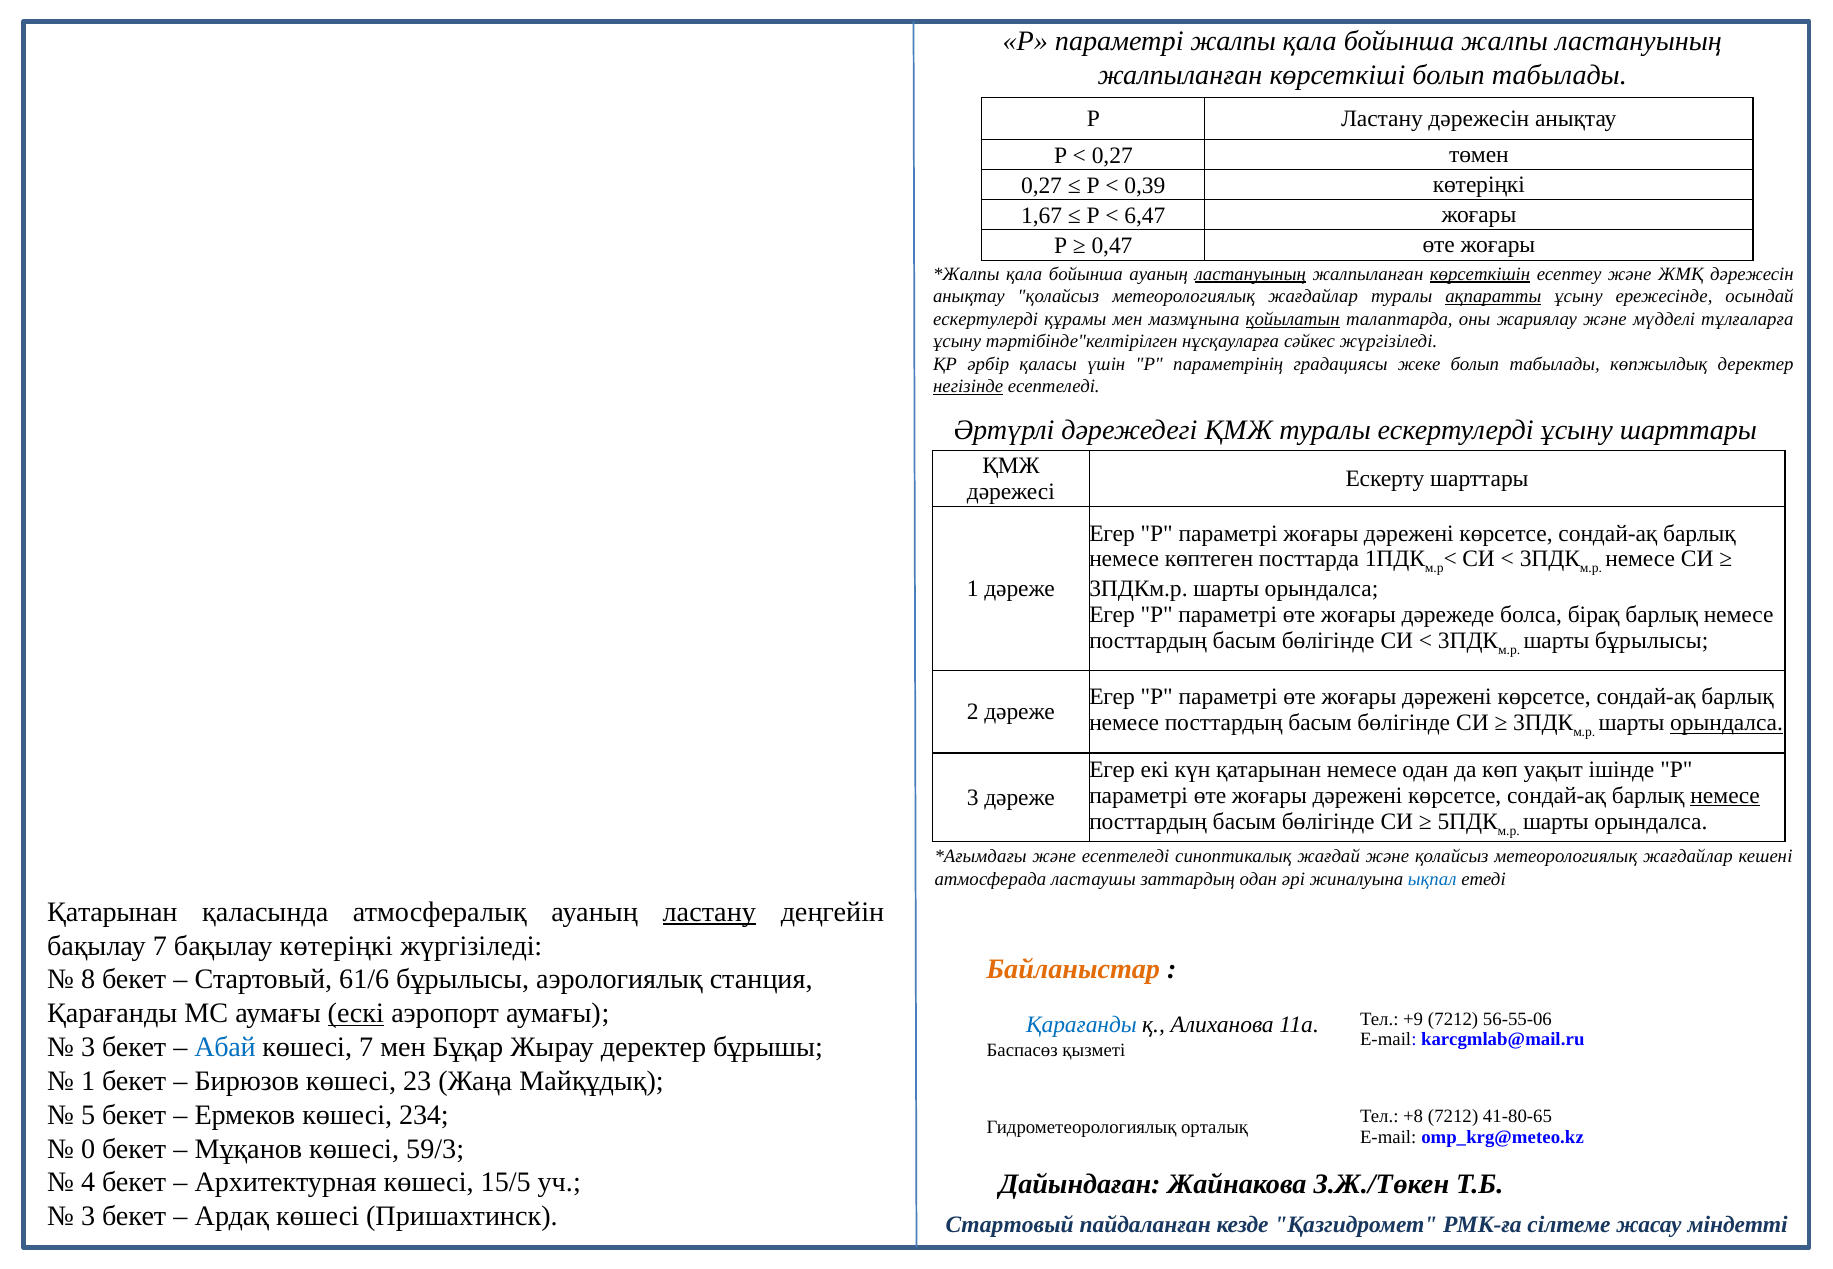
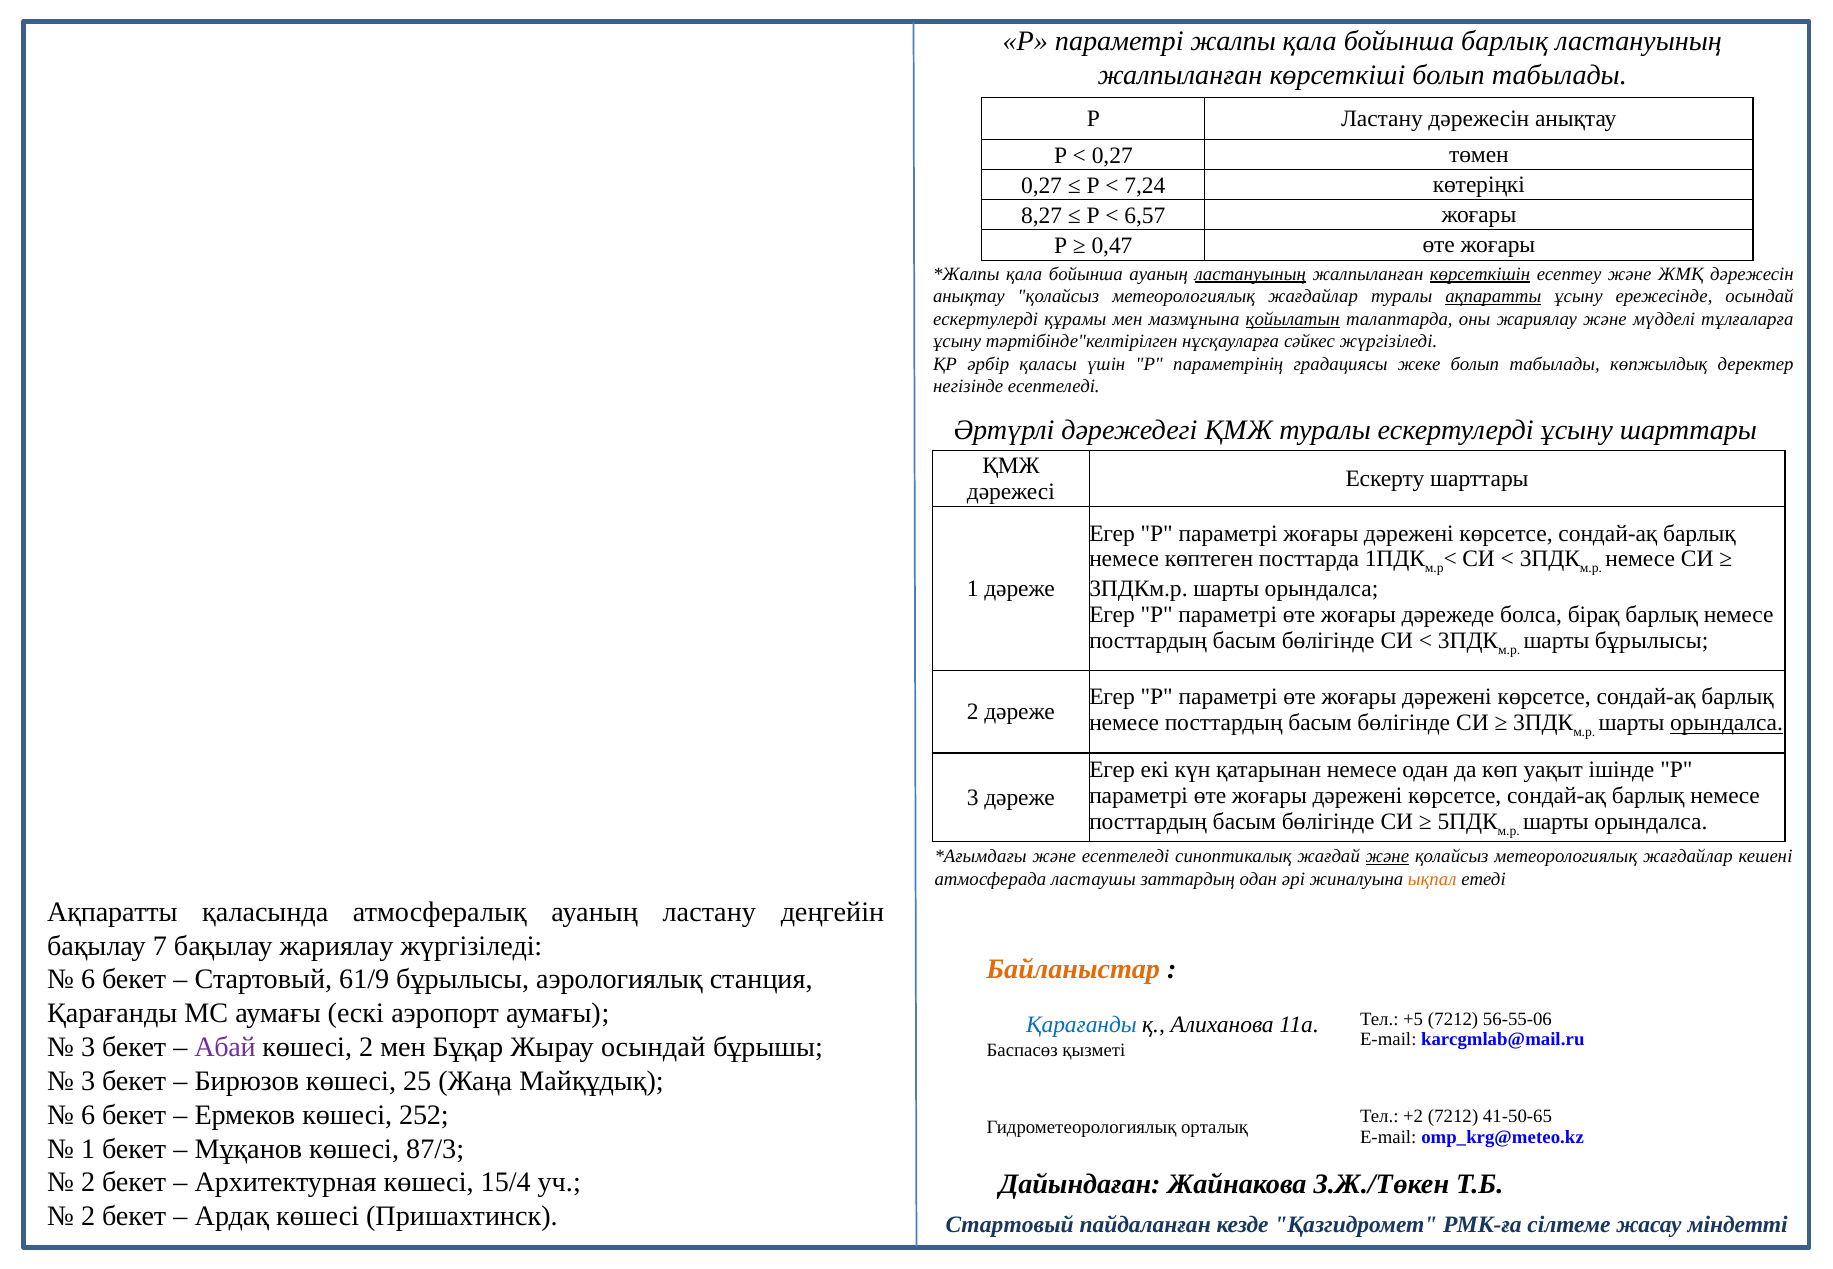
бойынша жалпы: жалпы -> барлық
0,39: 0,39 -> 7,24
1,67: 1,67 -> 8,27
6,47: 6,47 -> 6,57
негізінде underline: present -> none
немесе at (1725, 796) underline: present -> none
және at (1387, 856) underline: none -> present
ықпал colour: blue -> orange
Қатарынан at (112, 912): Қатарынан -> Ақпаратты
ластану at (709, 912) underline: present -> none
бақылау көтеріңкі: көтеріңкі -> жариялау
8 at (88, 980): 8 -> 6
61/6: 61/6 -> 61/9
ескі underline: present -> none
+9: +9 -> +5
Абай colour: blue -> purple
көшесі 7: 7 -> 2
Жырау деректер: деректер -> осындай
1 at (88, 1081): 1 -> 3
23: 23 -> 25
5 at (88, 1115): 5 -> 6
234: 234 -> 252
+8: +8 -> +2
41-80-65: 41-80-65 -> 41-50-65
0 at (88, 1149): 0 -> 1
59/3: 59/3 -> 87/3
4 at (88, 1183): 4 -> 2
15/5: 15/5 -> 15/4
3 at (88, 1216): 3 -> 2
